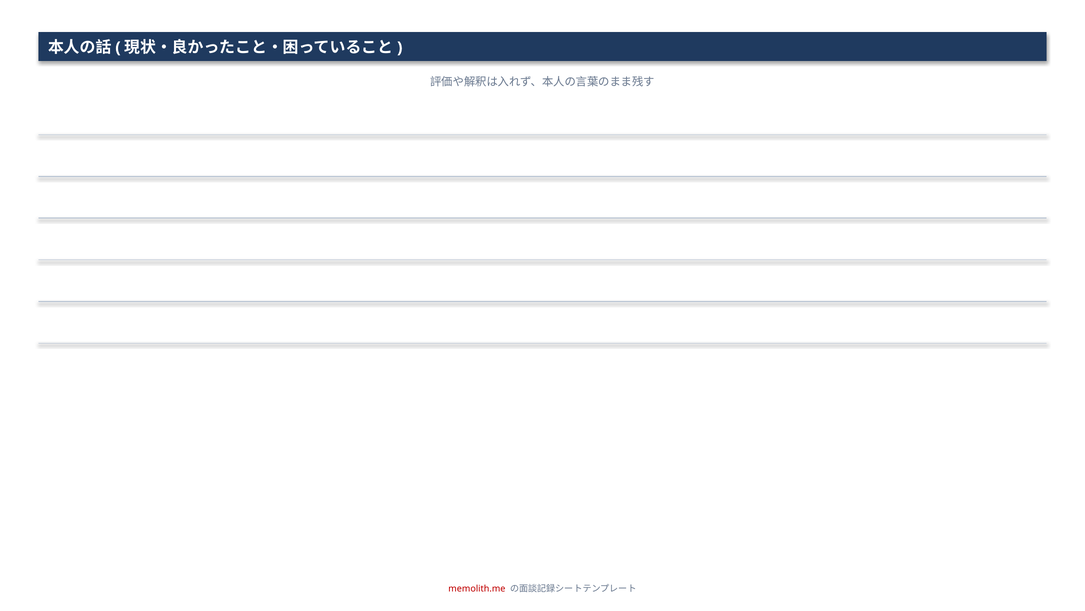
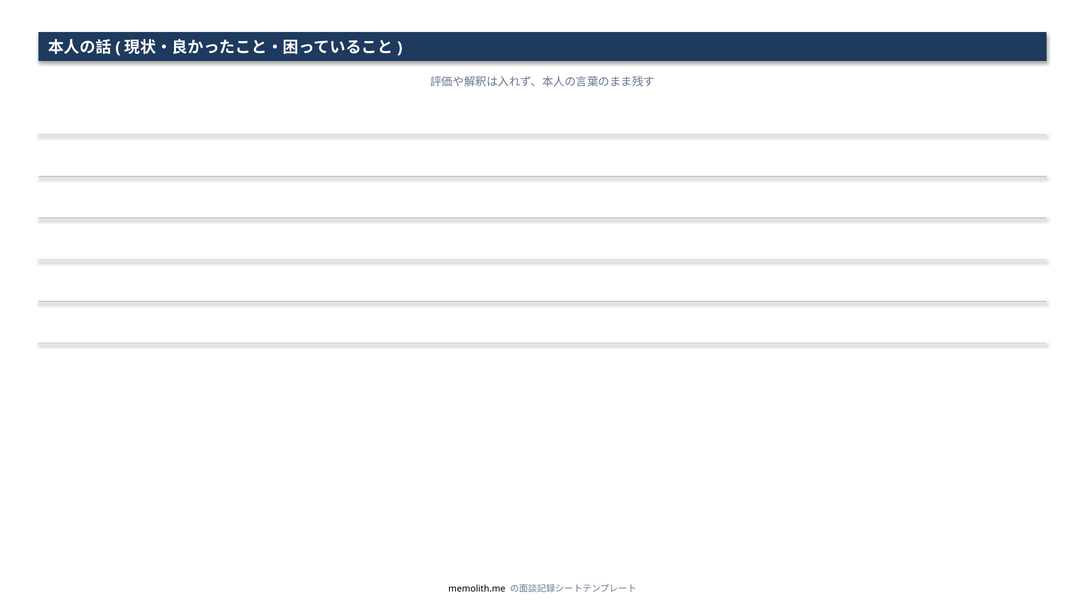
memolith.me colour: red -> black
